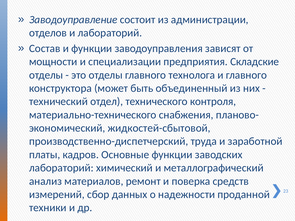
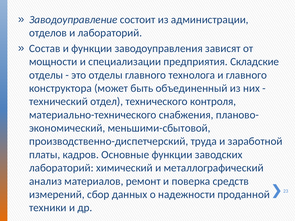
жидкостей-сбытовой: жидкостей-сбытовой -> меньшими-сбытовой
